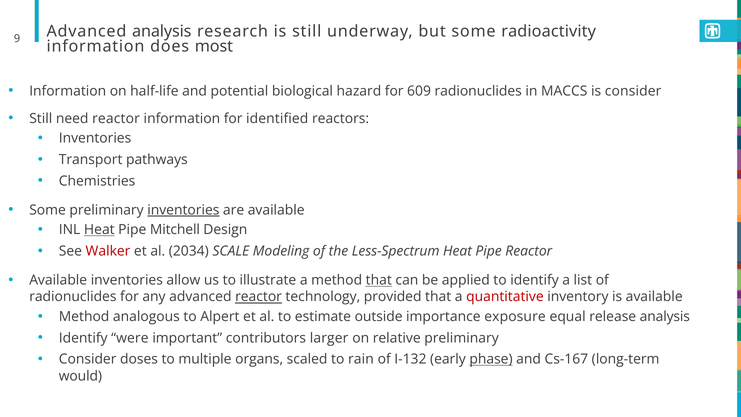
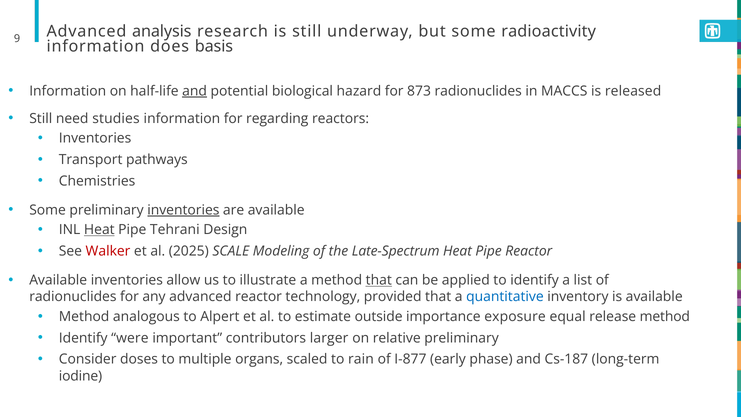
most: most -> basis
and at (195, 91) underline: none -> present
609: 609 -> 873
is consider: consider -> released
need reactor: reactor -> studies
identified: identified -> regarding
Mitchell: Mitchell -> Tehrani
2034: 2034 -> 2025
Less-Spectrum: Less-Spectrum -> Late-Spectrum
reactor at (259, 297) underline: present -> none
quantitative colour: red -> blue
release analysis: analysis -> method
I-132: I-132 -> I-877
phase underline: present -> none
Cs-167: Cs-167 -> Cs-187
would: would -> iodine
